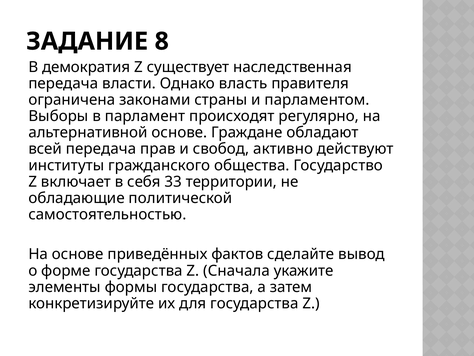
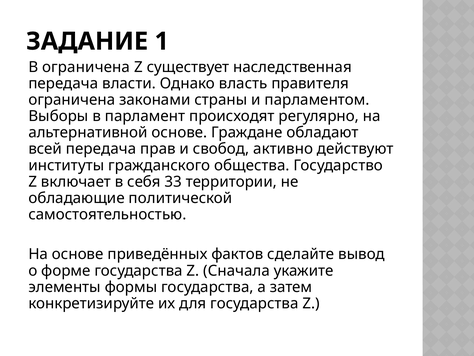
8: 8 -> 1
В демократия: демократия -> ограничена
